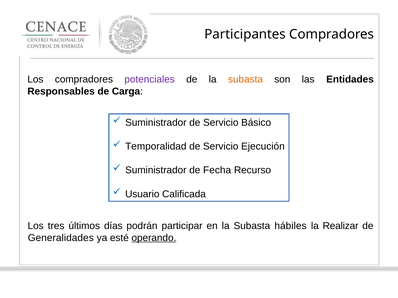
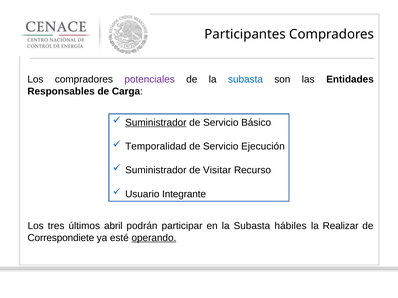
subasta at (245, 79) colour: orange -> blue
Suministrador at (156, 123) underline: none -> present
Fecha: Fecha -> Visitar
Calificada: Calificada -> Integrante
días: días -> abril
Generalidades: Generalidades -> Correspondiete
